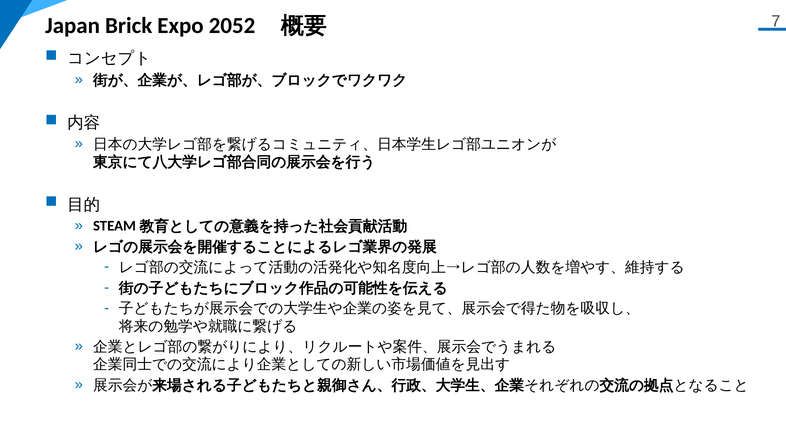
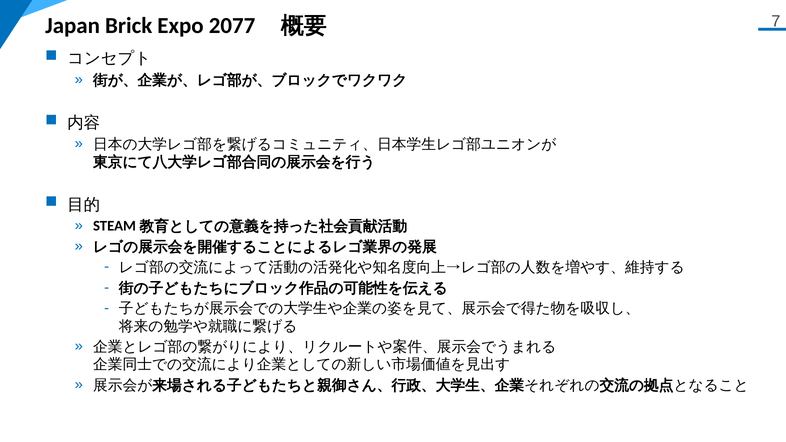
2052: 2052 -> 2077
